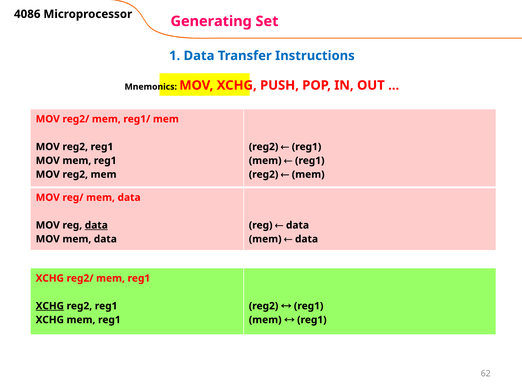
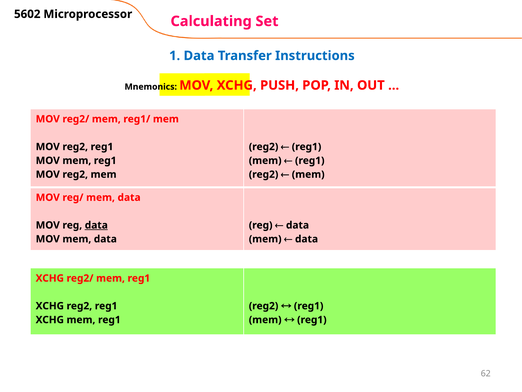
4086: 4086 -> 5602
Generating: Generating -> Calculating
XCHG at (50, 306) underline: present -> none
